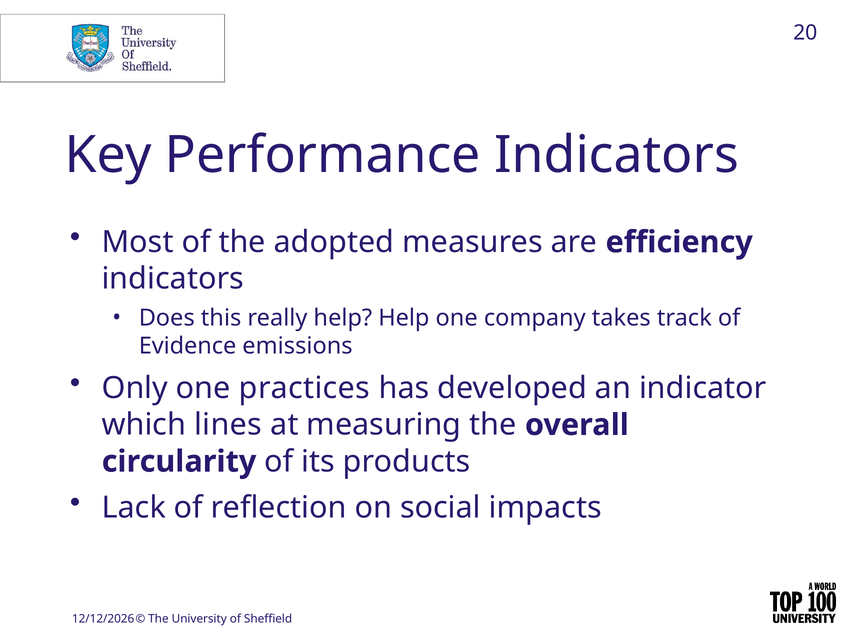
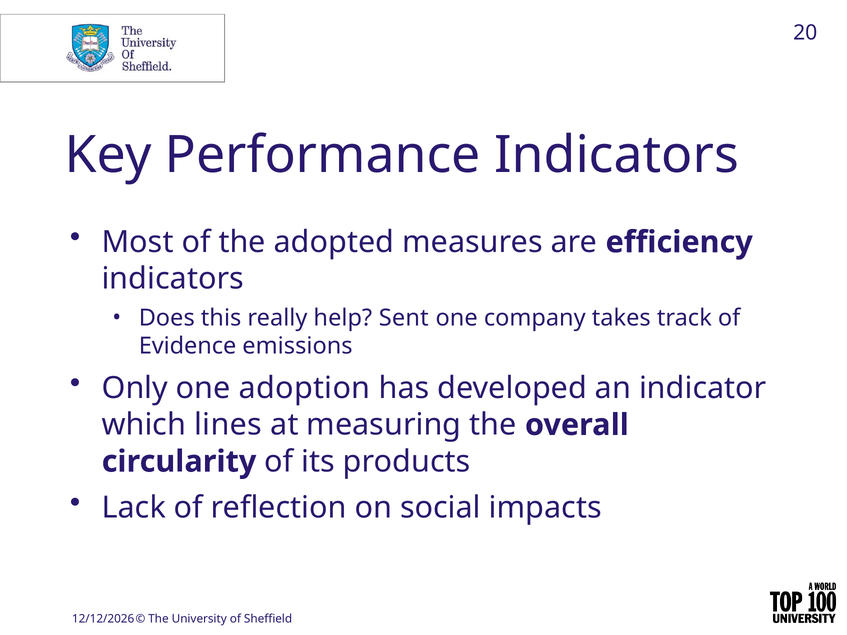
help Help: Help -> Sent
practices: practices -> adoption
